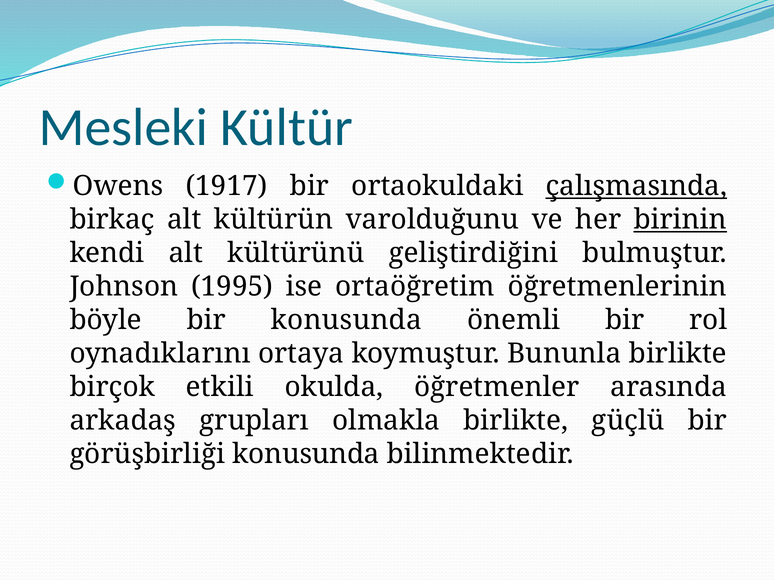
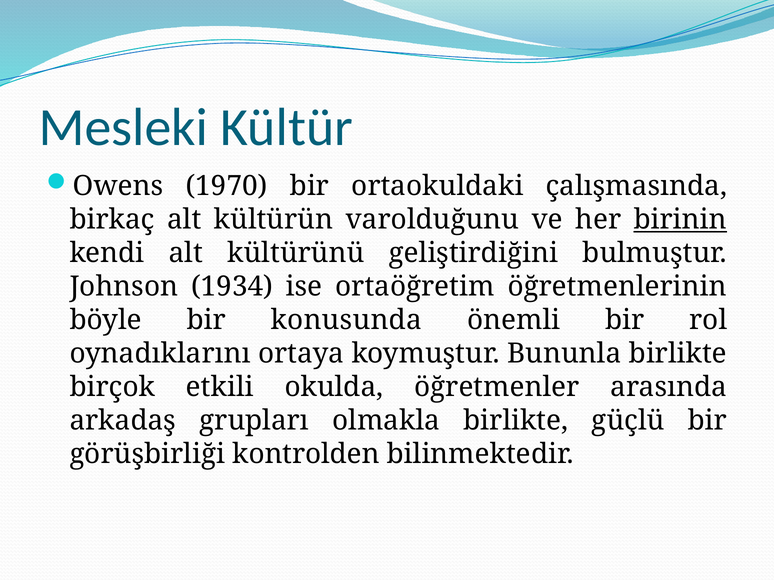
1917: 1917 -> 1970
çalışmasında underline: present -> none
1995: 1995 -> 1934
görüşbirliği konusunda: konusunda -> kontrolden
